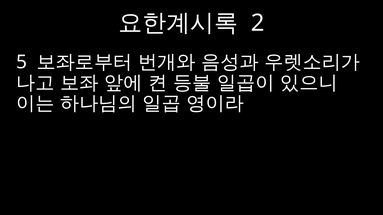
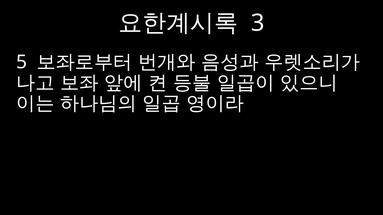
2: 2 -> 3
